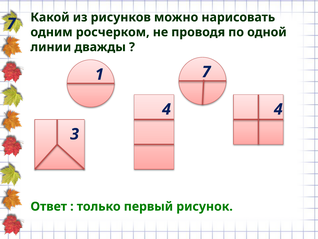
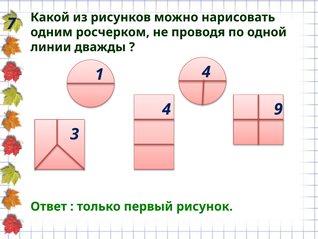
1 7: 7 -> 4
4 4: 4 -> 9
